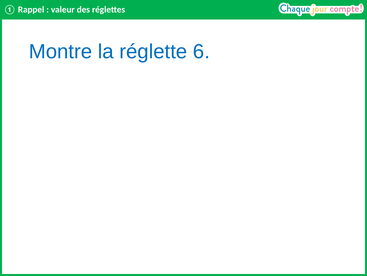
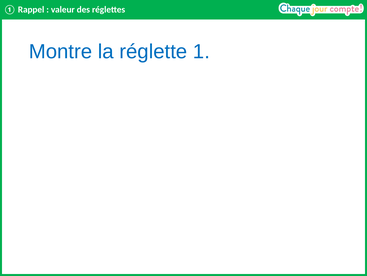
6: 6 -> 1
